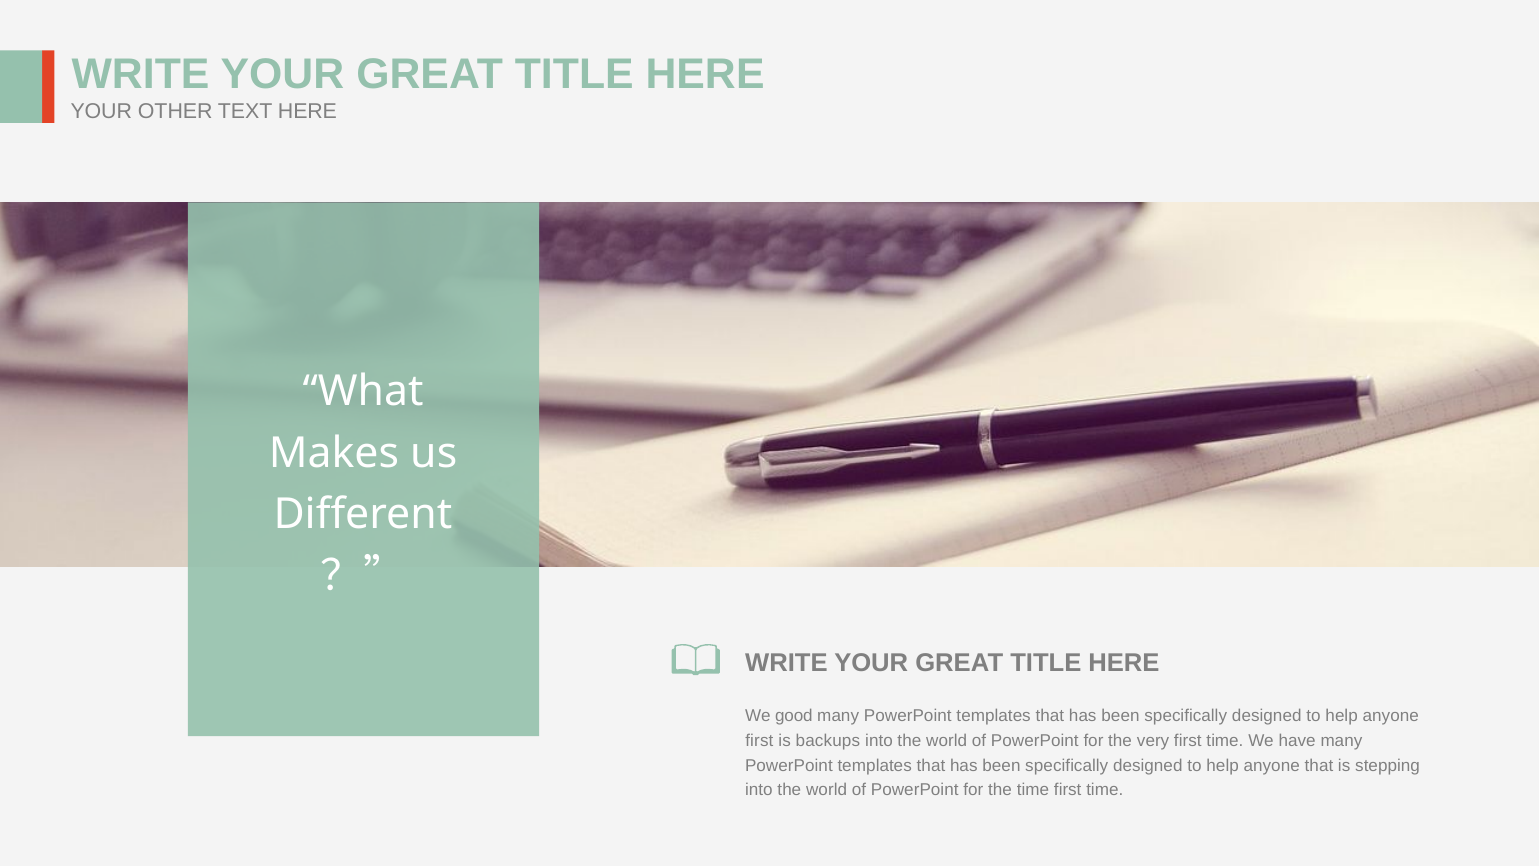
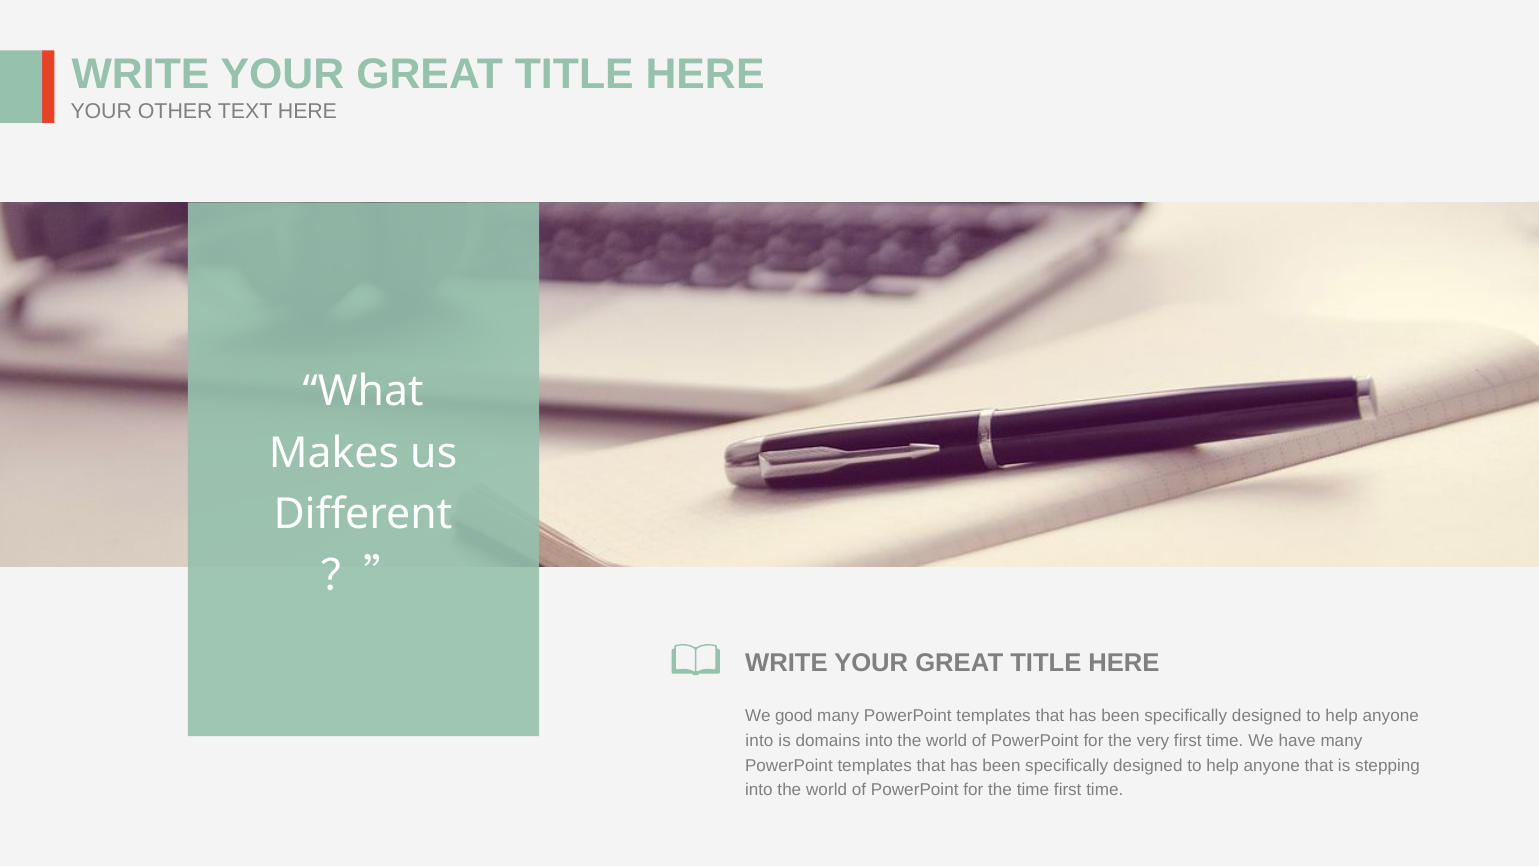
first at (759, 740): first -> into
backups: backups -> domains
